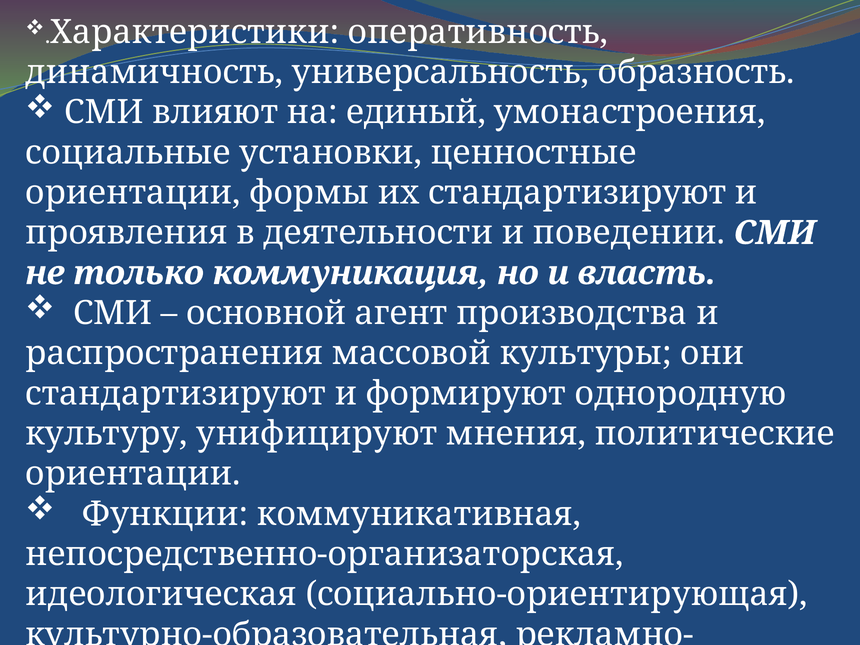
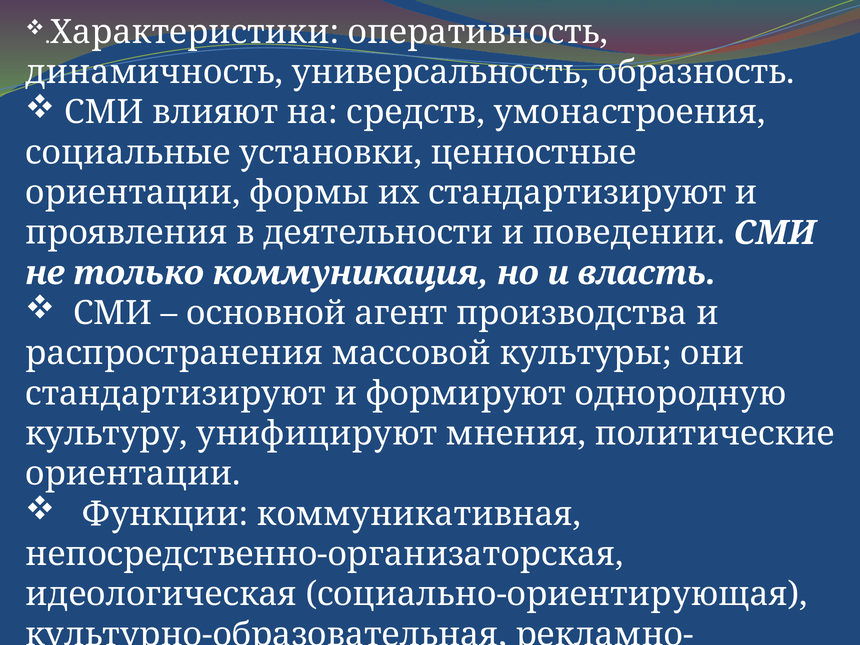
единый: единый -> средств
